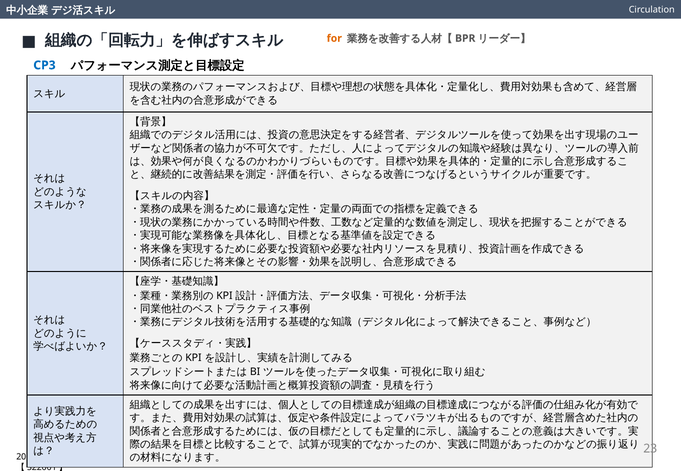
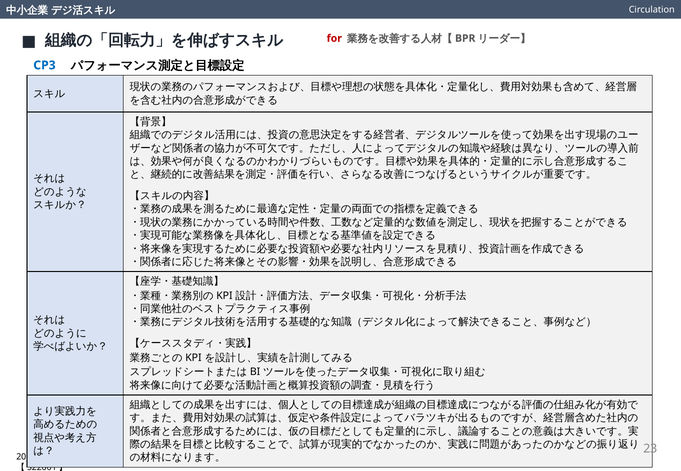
for colour: orange -> red
